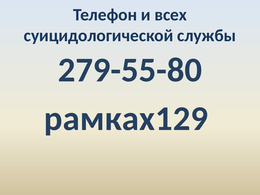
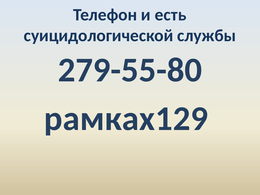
всех: всех -> есть
